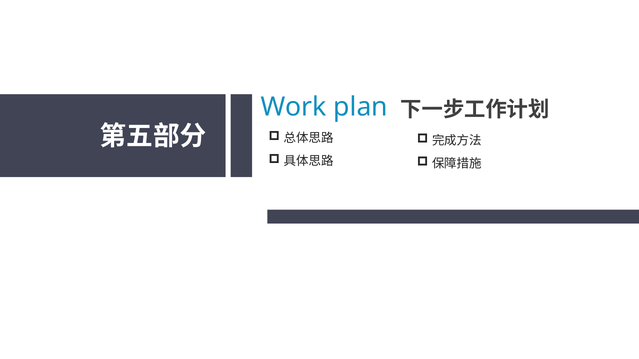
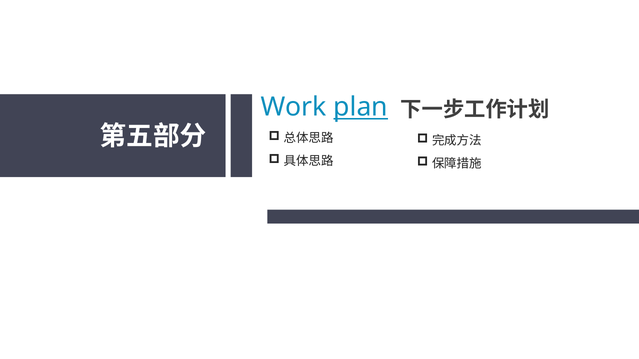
plan underline: none -> present
